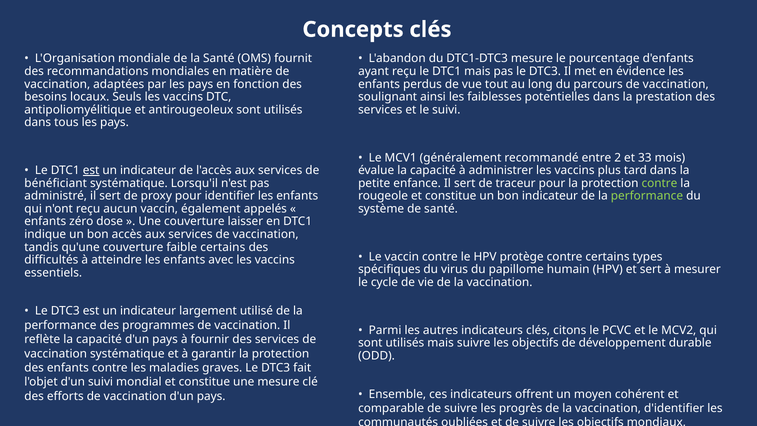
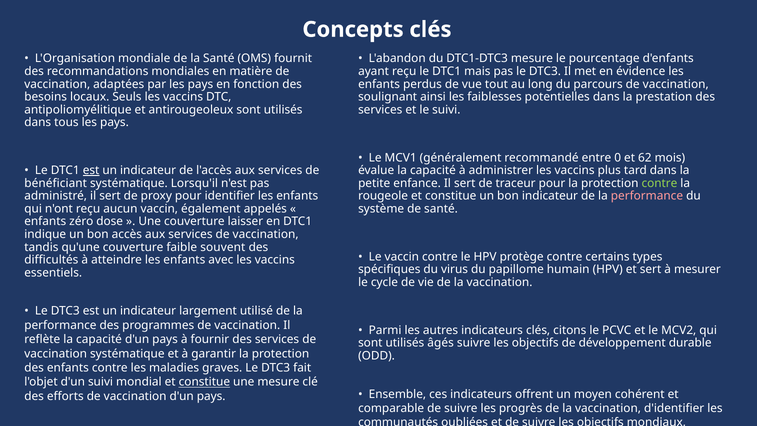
2: 2 -> 0
33: 33 -> 62
performance at (647, 196) colour: light green -> pink
faible certains: certains -> souvent
utilisés mais: mais -> âgés
constitue at (204, 382) underline: none -> present
